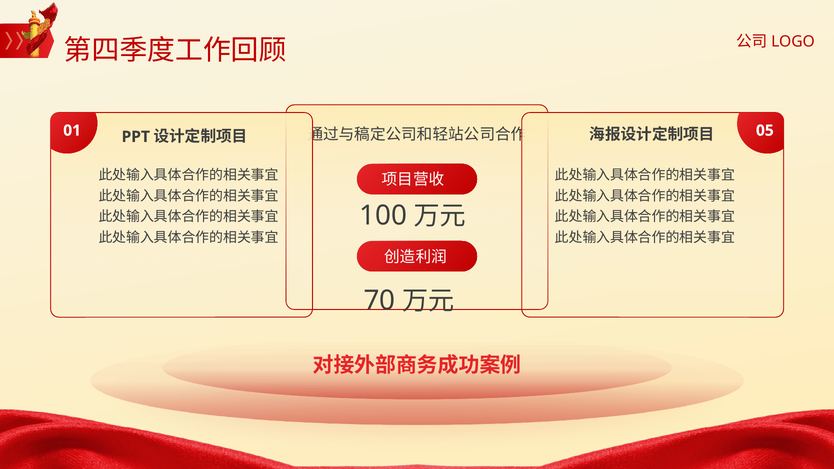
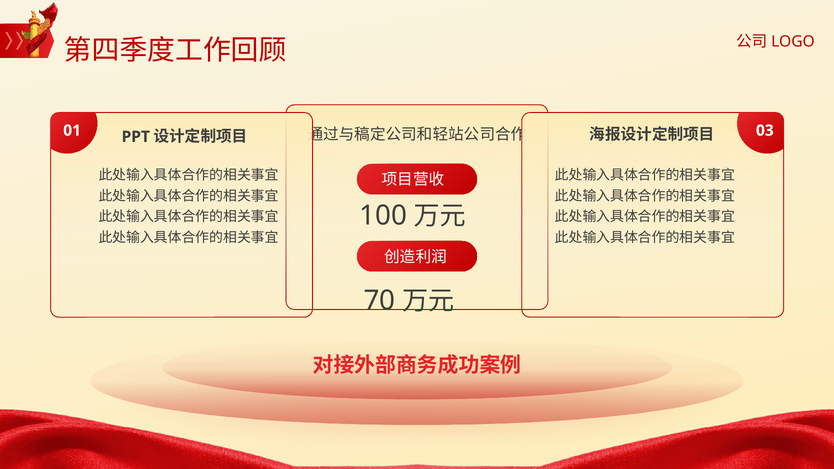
05: 05 -> 03
